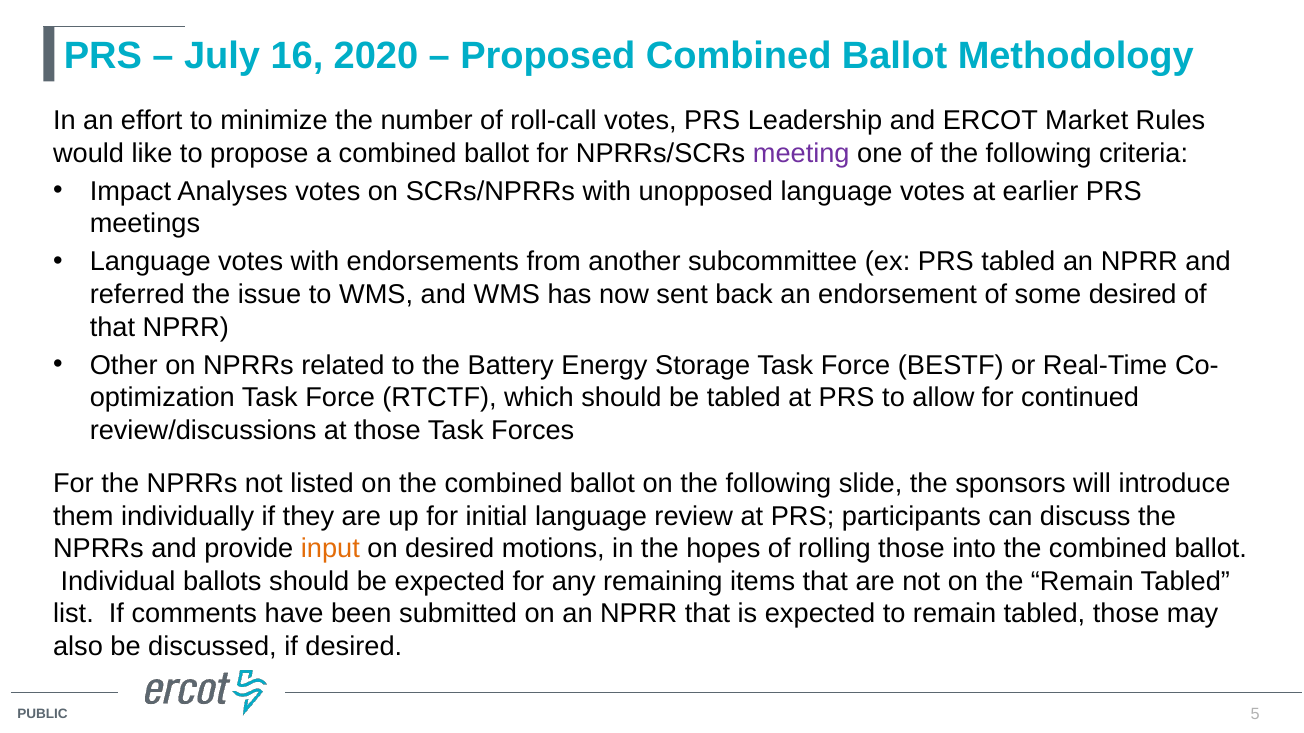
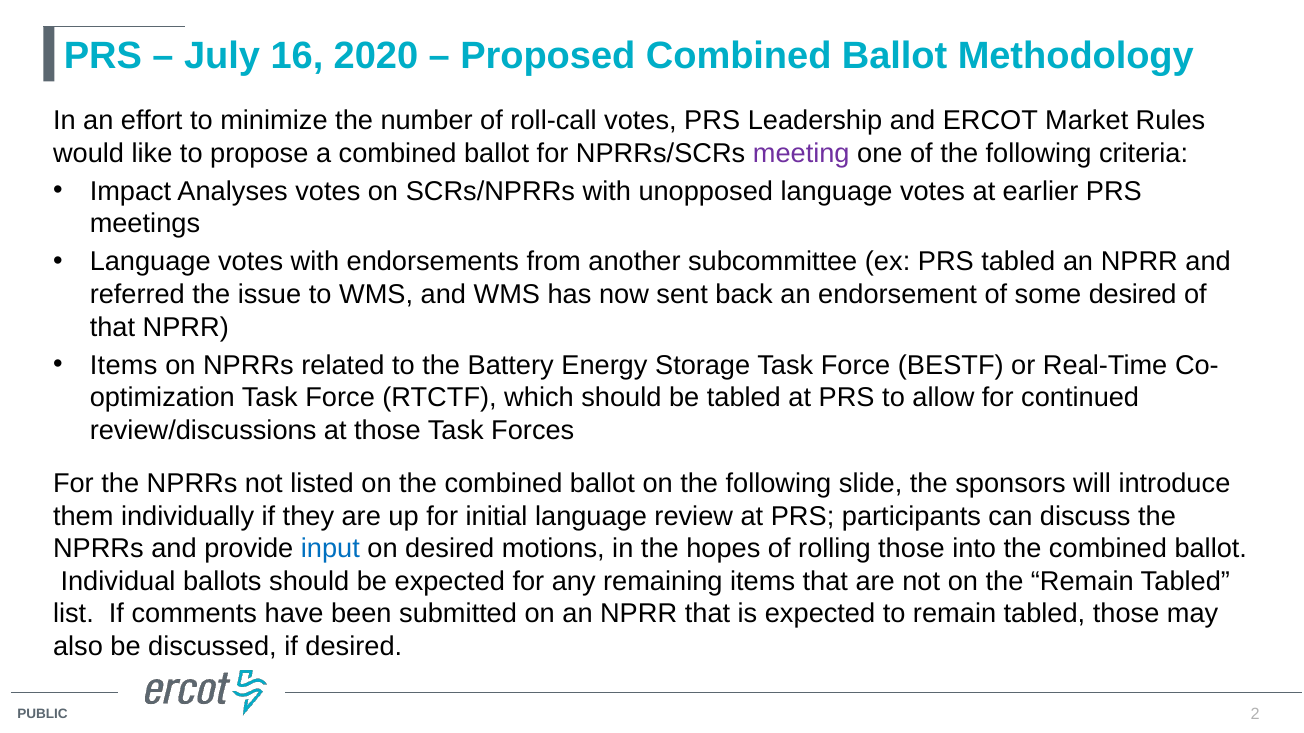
Other at (124, 365): Other -> Items
input colour: orange -> blue
5: 5 -> 2
